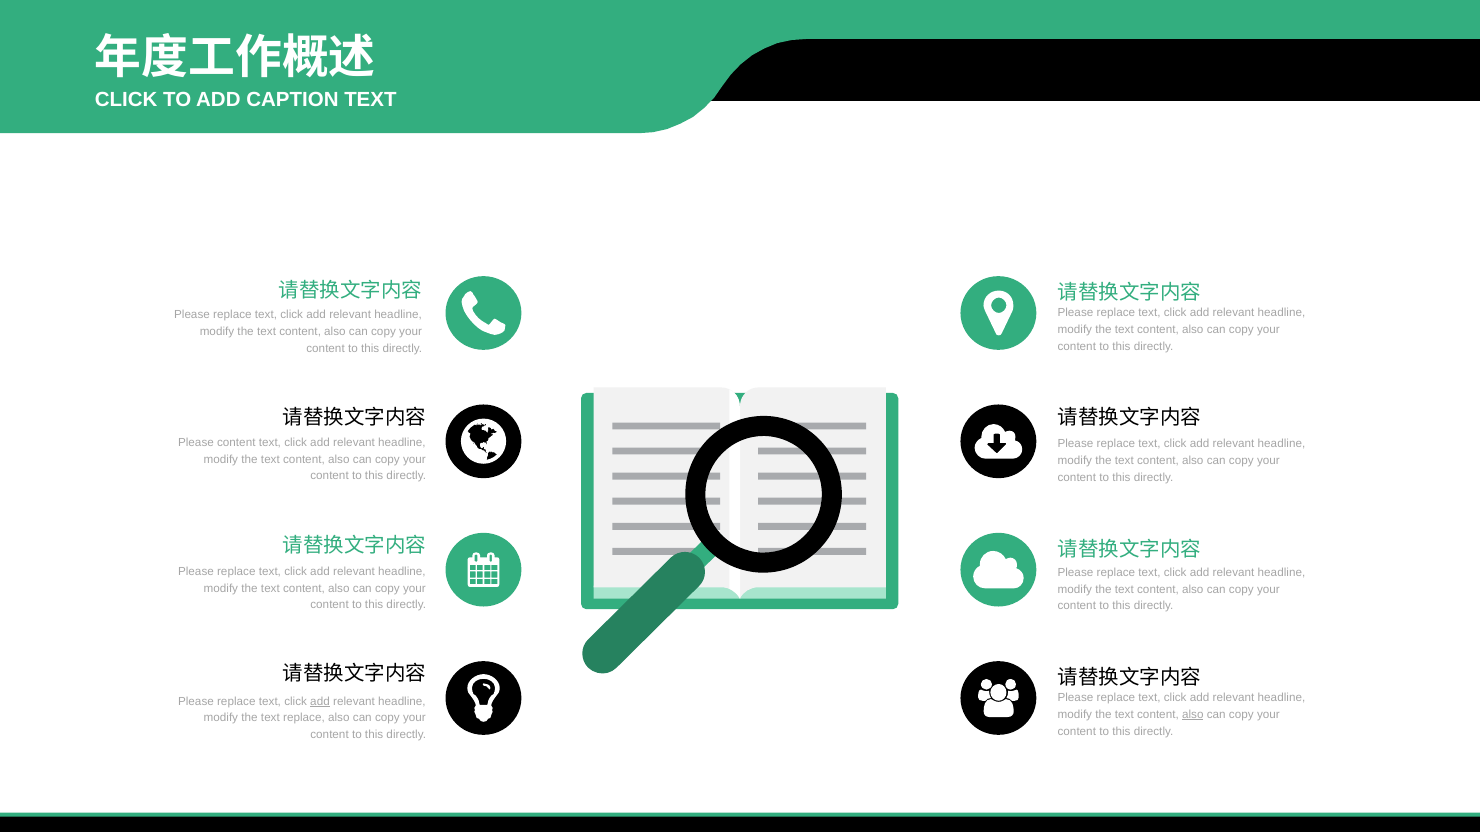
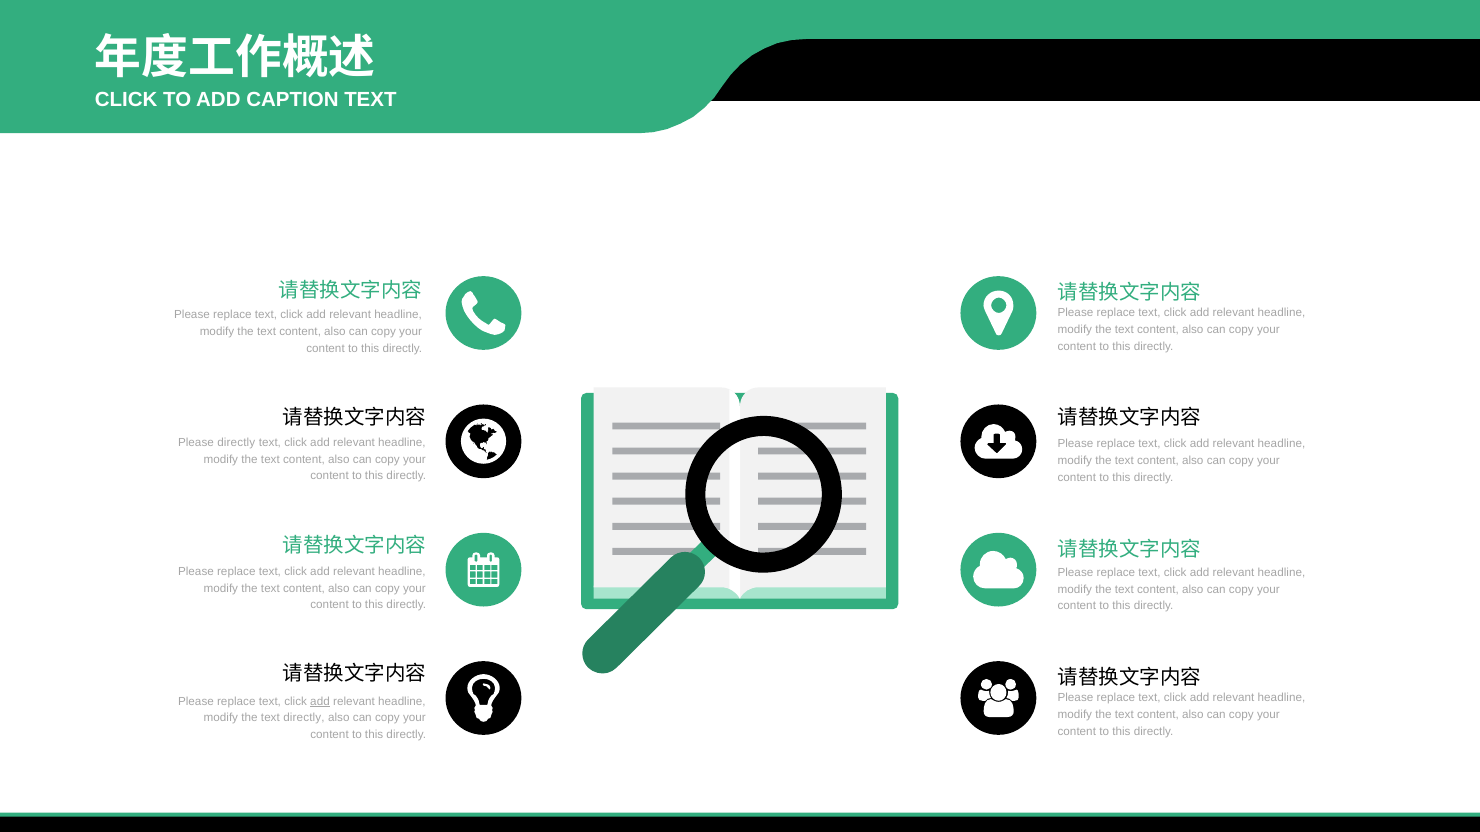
Please content: content -> directly
also at (1193, 715) underline: present -> none
text replace: replace -> directly
